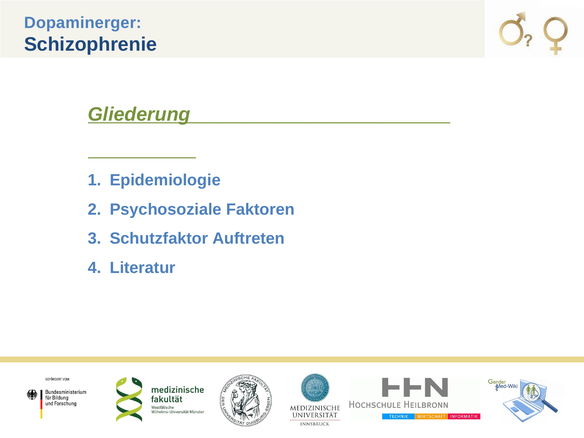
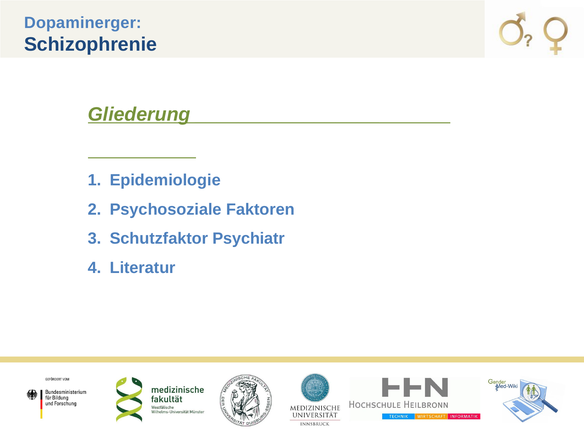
Auftreten: Auftreten -> Psychiatr
